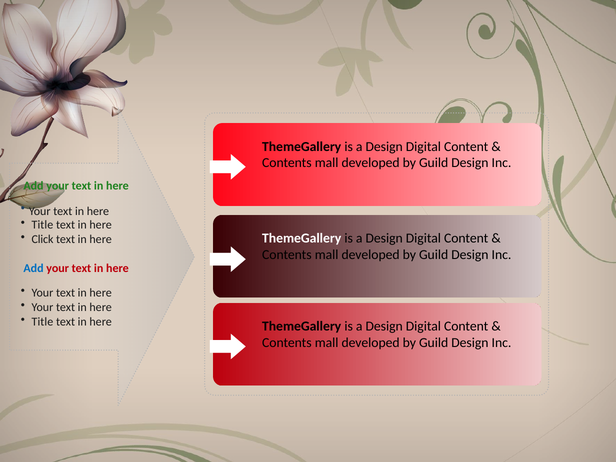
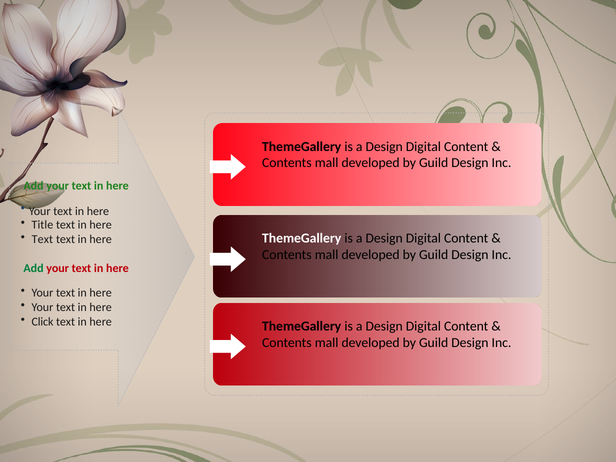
Click at (43, 239): Click -> Text
Add at (34, 268) colour: blue -> green
Title at (42, 322): Title -> Click
